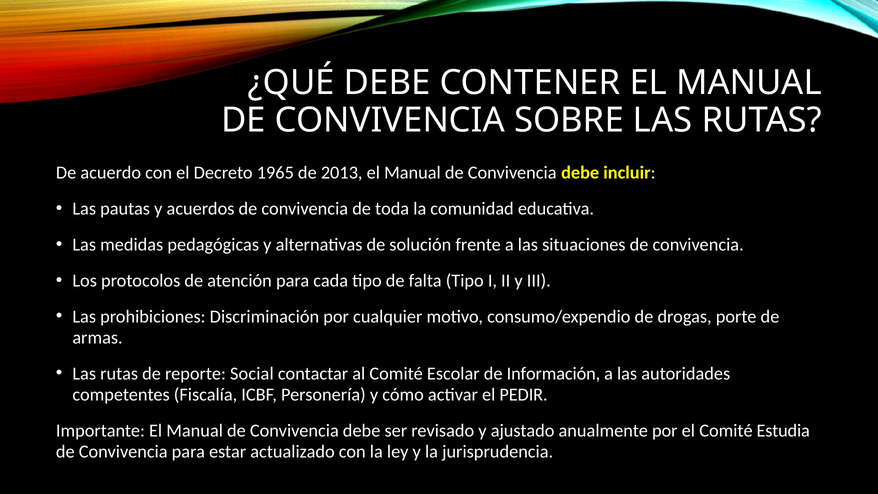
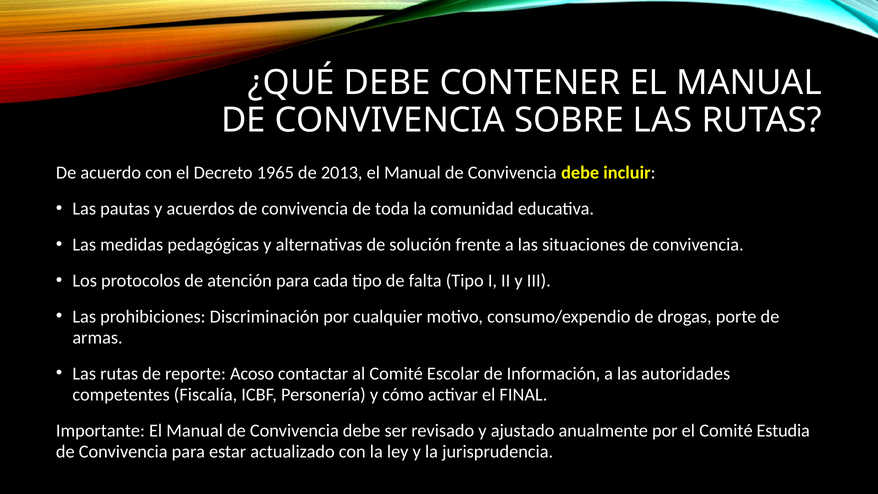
Social: Social -> Acoso
PEDIR: PEDIR -> FINAL
